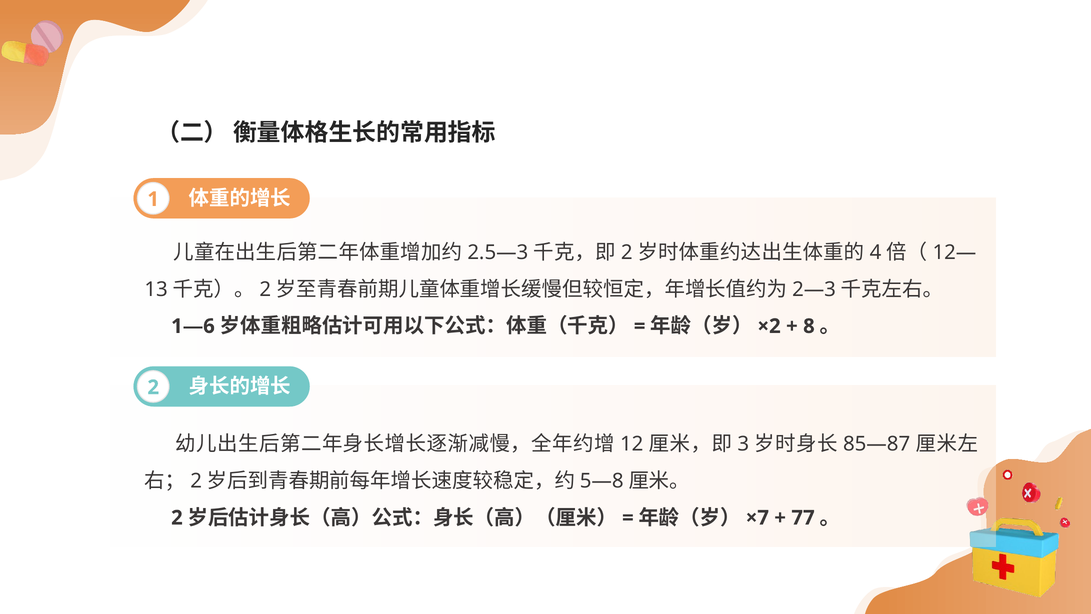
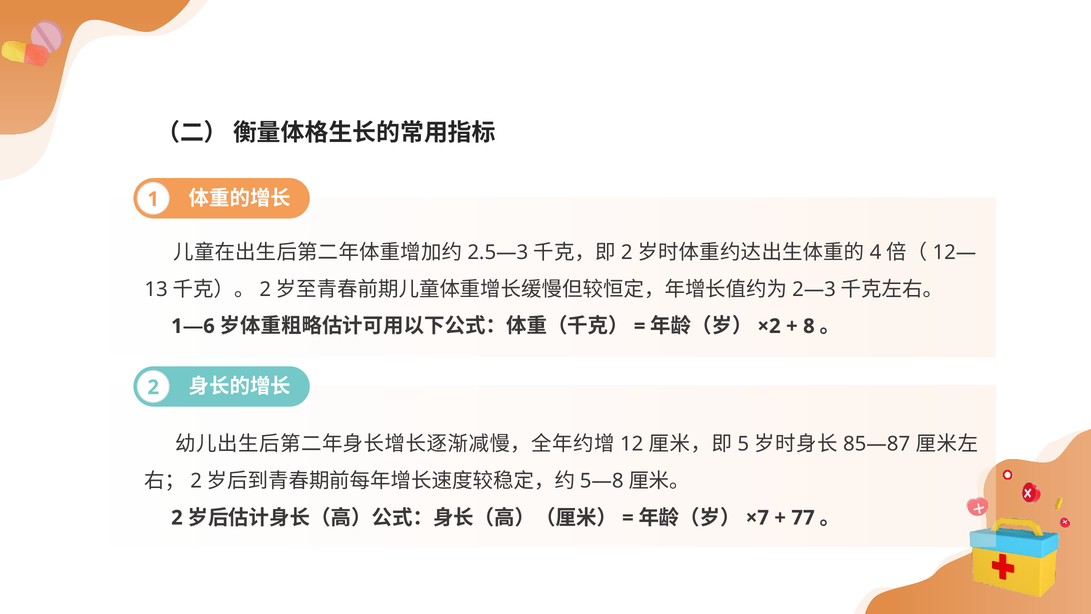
3: 3 -> 5
